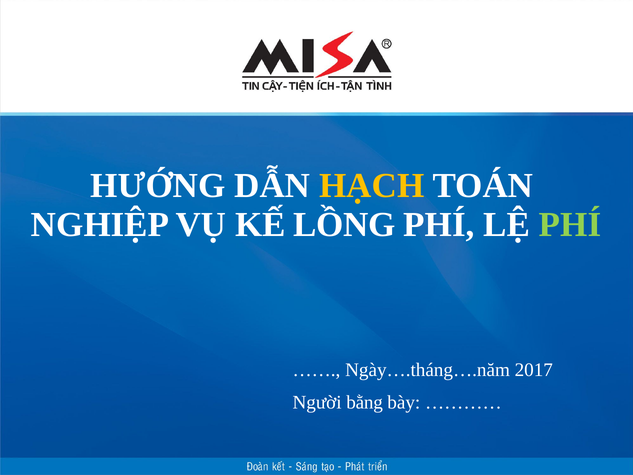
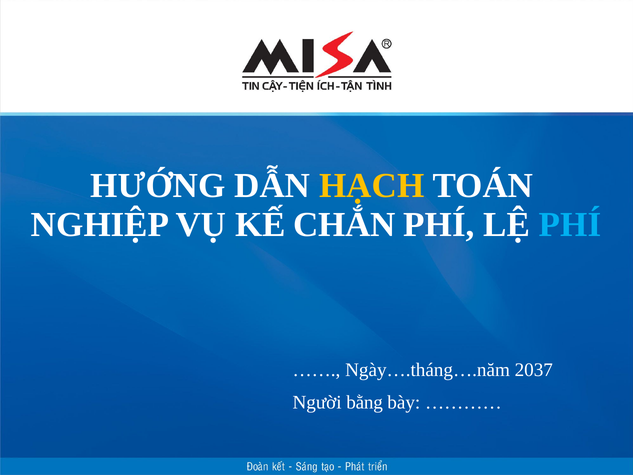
LỒNG: LỒNG -> CHẮN
PHÍ at (570, 225) colour: light green -> light blue
2017: 2017 -> 2037
